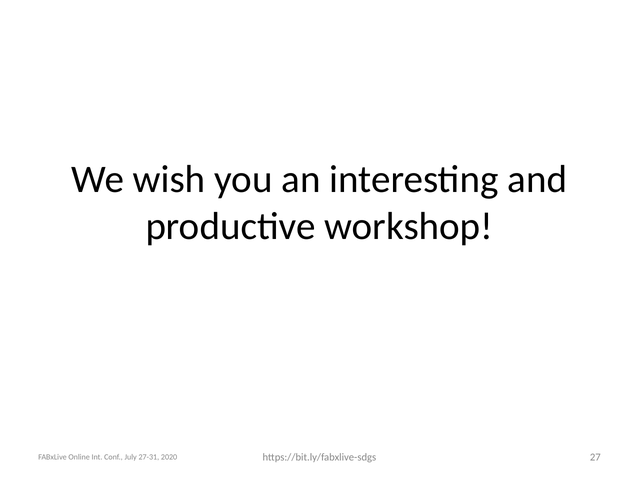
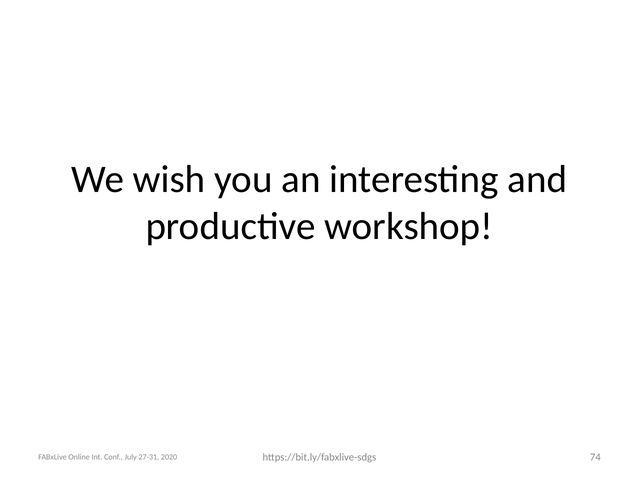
27: 27 -> 74
